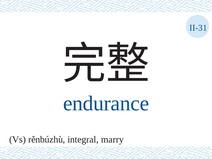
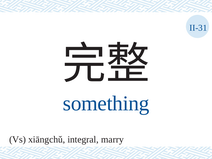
endurance: endurance -> something
rěnbúzhù: rěnbúzhù -> xiāngchǔ
